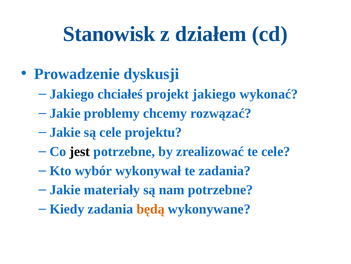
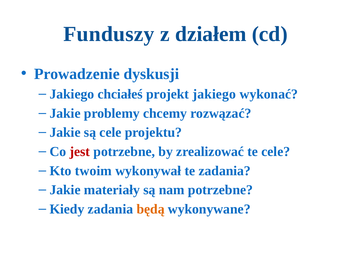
Stanowisk: Stanowisk -> Funduszy
jest colour: black -> red
wybór: wybór -> twoim
